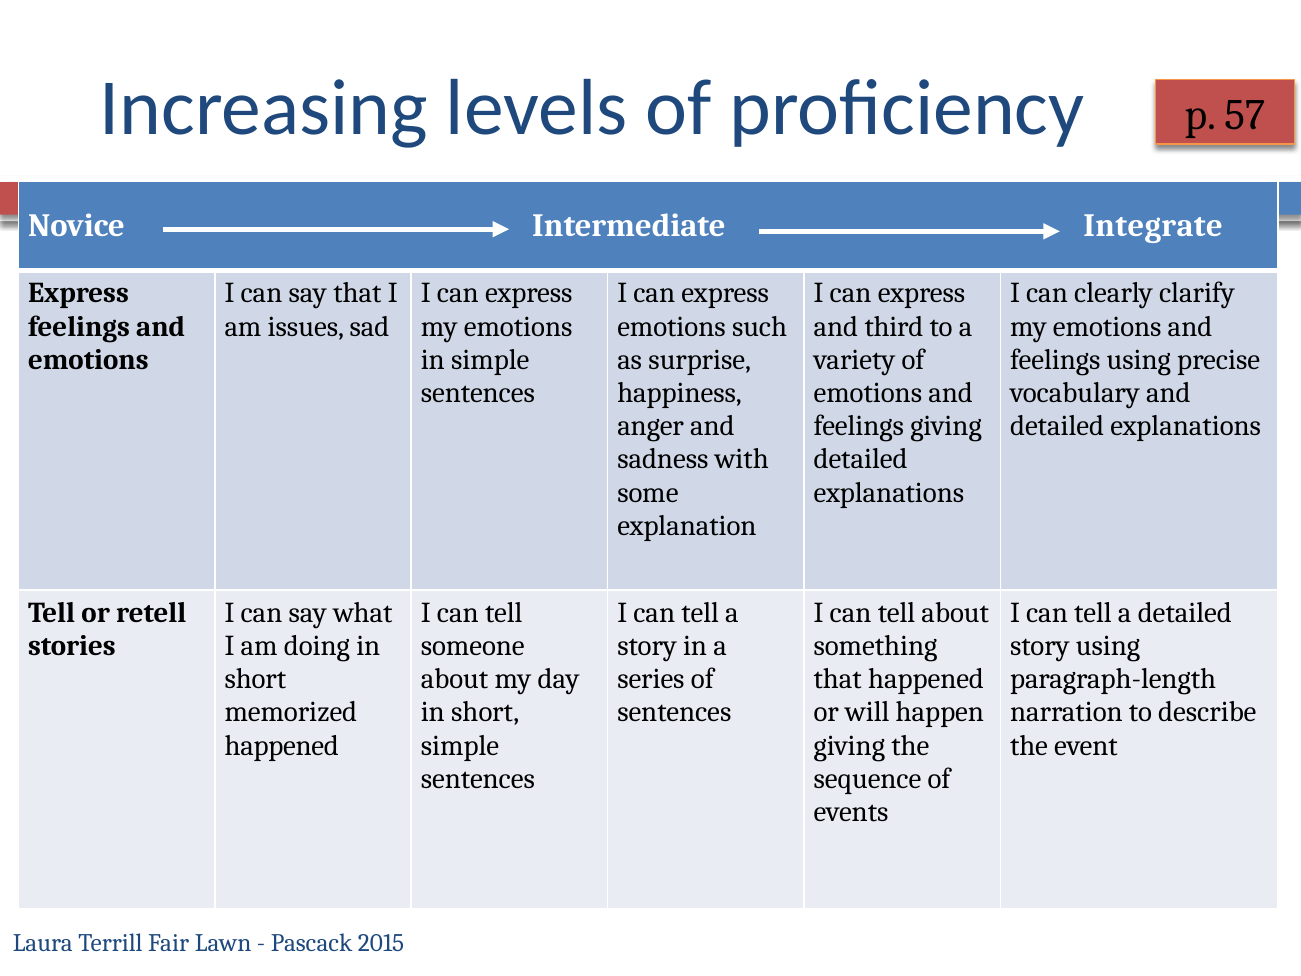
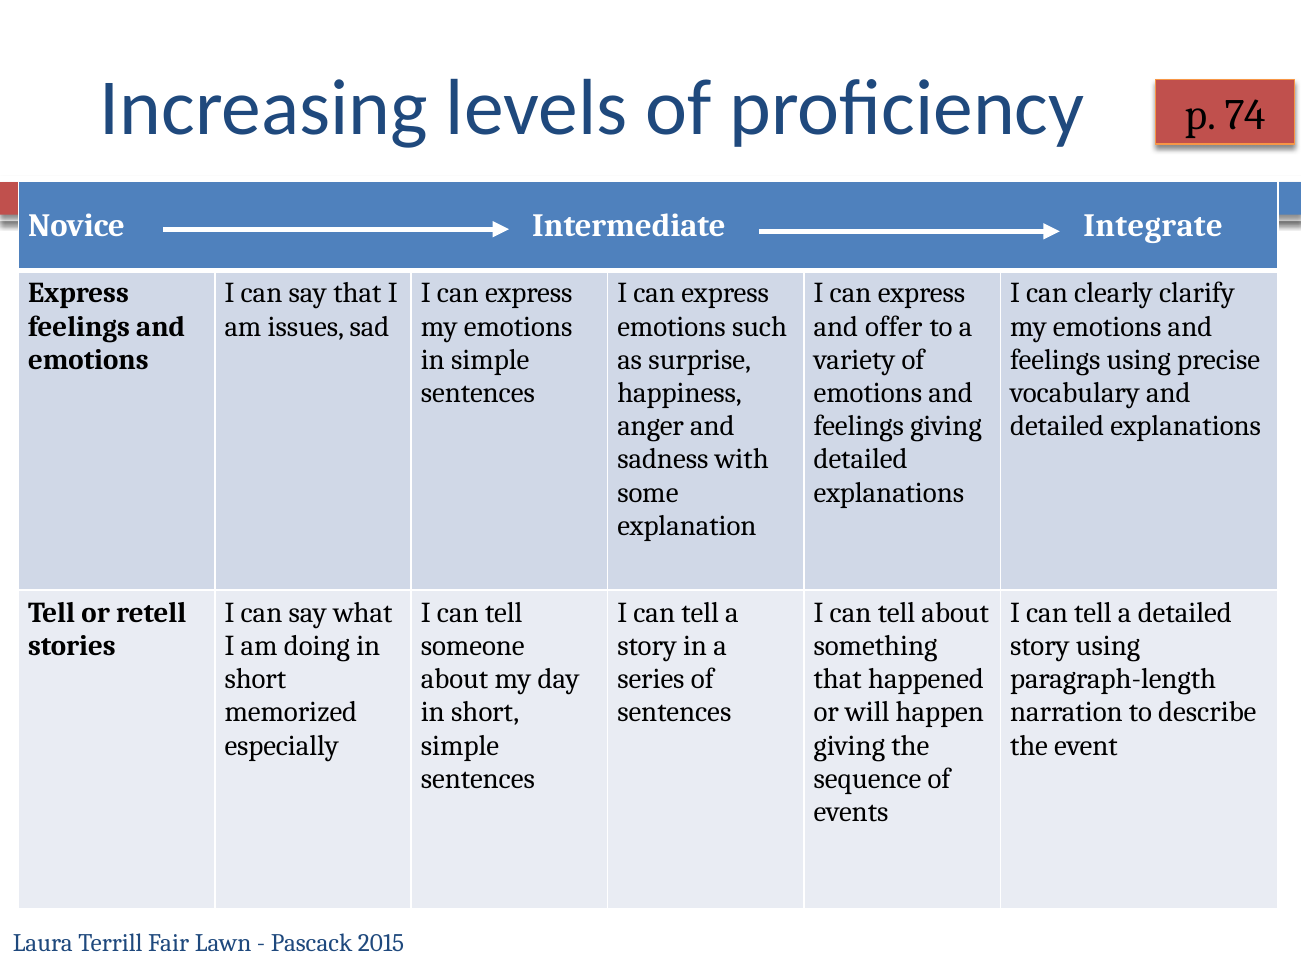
57: 57 -> 74
third: third -> offer
happened at (282, 745): happened -> especially
